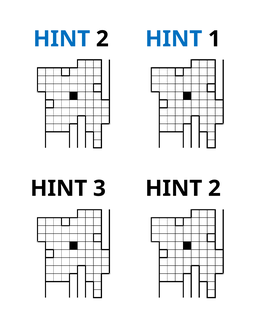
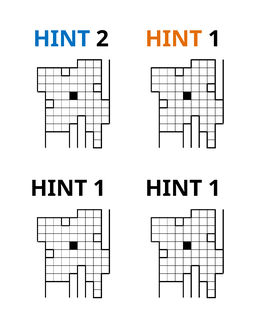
HINT at (174, 39) colour: blue -> orange
3 at (99, 188): 3 -> 1
2 at (214, 188): 2 -> 1
